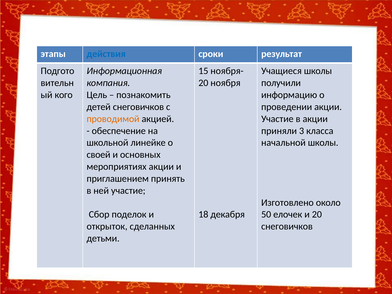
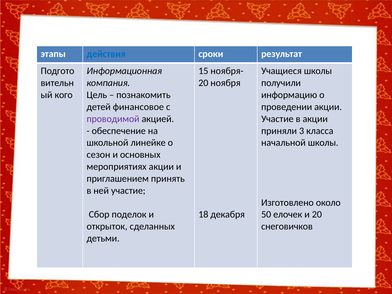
детей снеговичков: снеговичков -> финансовое
проводимой colour: orange -> purple
своей: своей -> сезон
